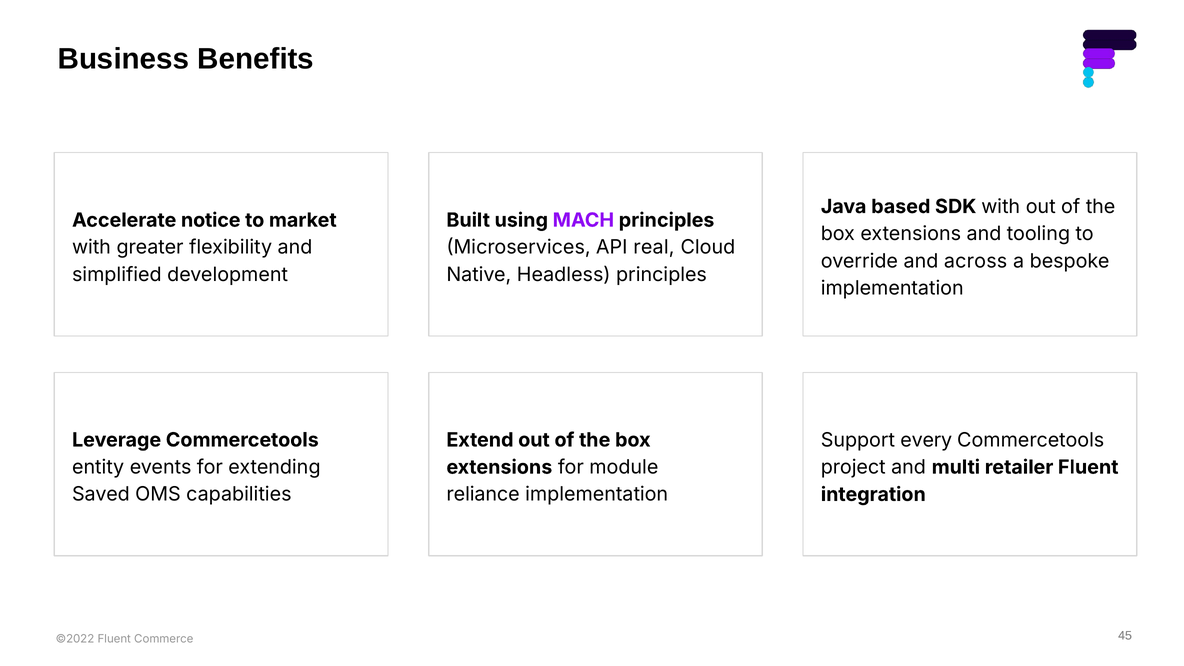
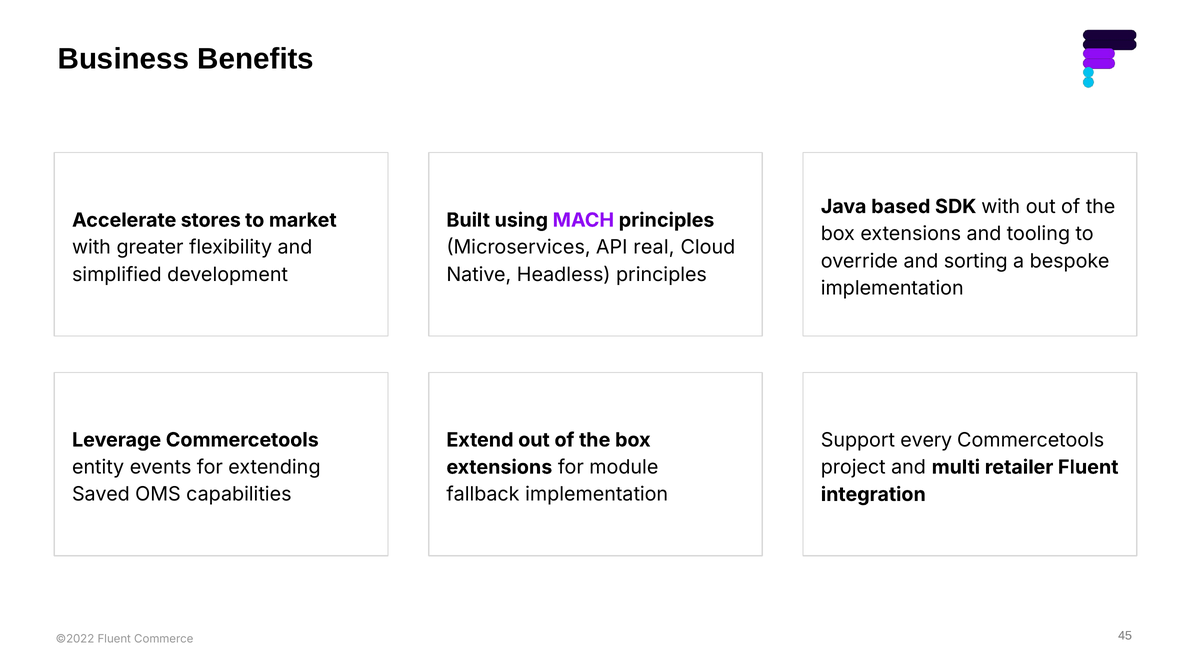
notice: notice -> stores
across: across -> sorting
reliance: reliance -> fallback
